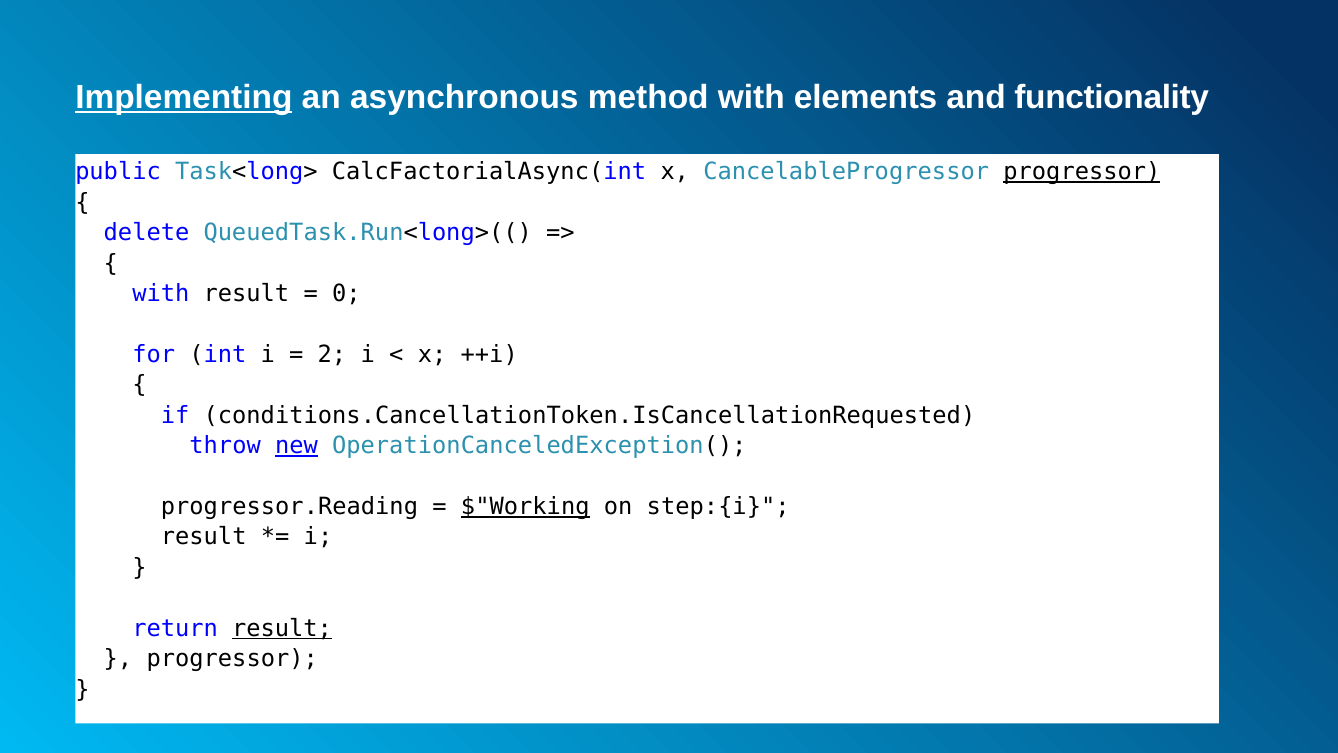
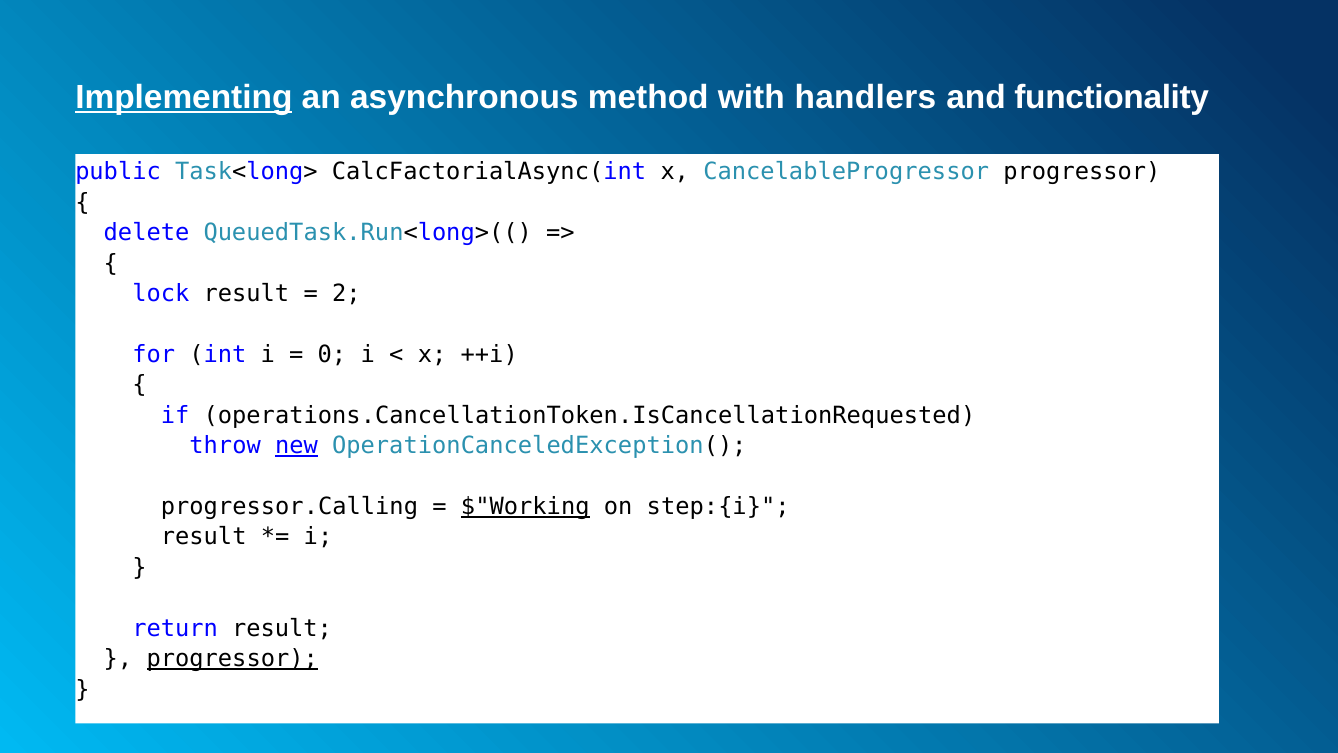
elements: elements -> handlers
progressor at (1082, 172) underline: present -> none
with at (161, 294): with -> lock
0: 0 -> 2
2: 2 -> 0
conditions.CancellationToken.IsCancellationRequested: conditions.CancellationToken.IsCancellationRequested -> operations.CancellationToken.IsCancellationRequested
progressor.Reading: progressor.Reading -> progressor.Calling
result at (282, 628) underline: present -> none
progressor at (232, 659) underline: none -> present
